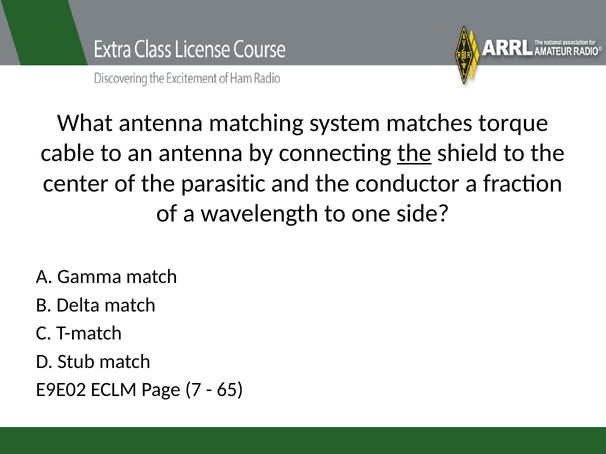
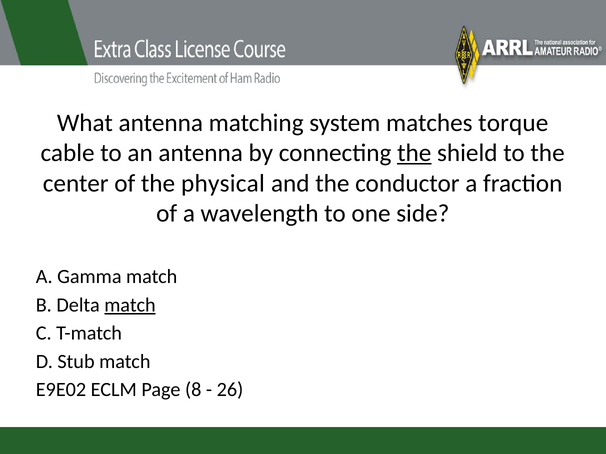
parasitic: parasitic -> physical
match at (130, 305) underline: none -> present
7: 7 -> 8
65: 65 -> 26
